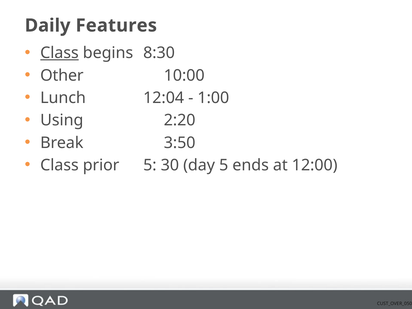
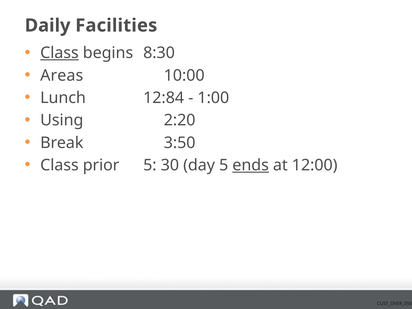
Features: Features -> Facilities
Other: Other -> Areas
12:04: 12:04 -> 12:84
ends underline: none -> present
